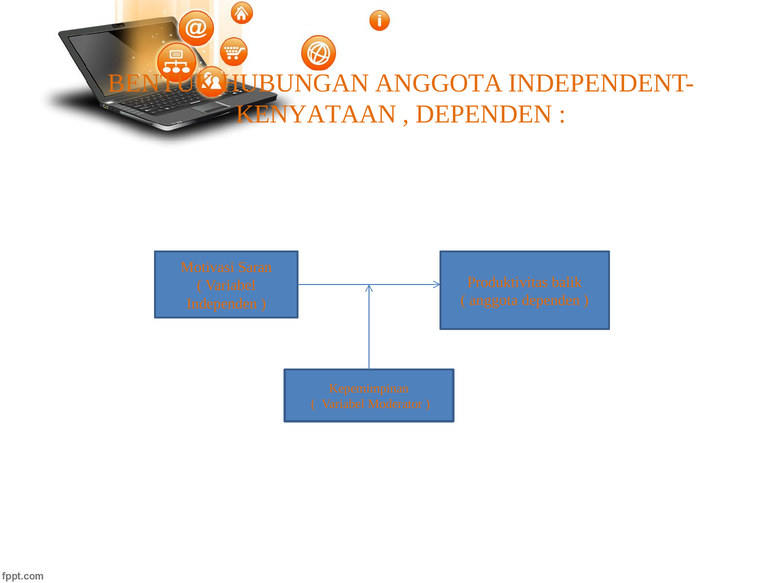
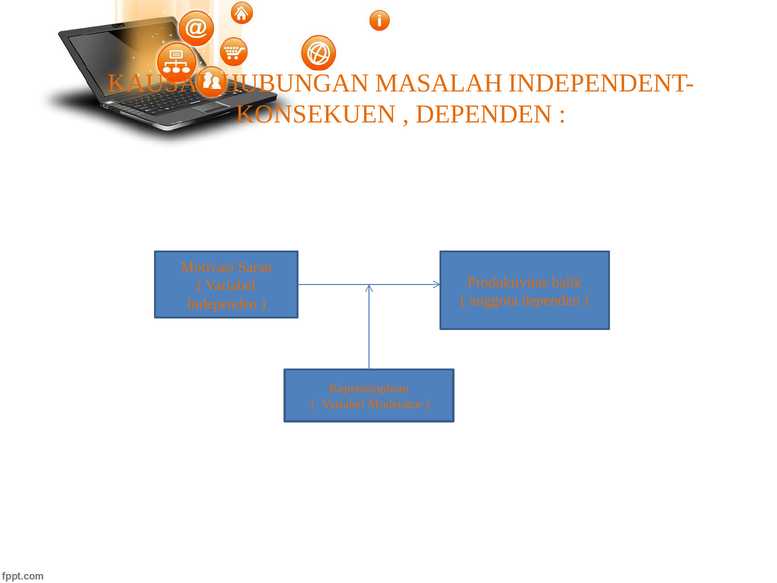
BENTUK: BENTUK -> KAUSAL
HUBUNGAN ANGGOTA: ANGGOTA -> MASALAH
KENYATAAN: KENYATAAN -> KONSEKUEN
